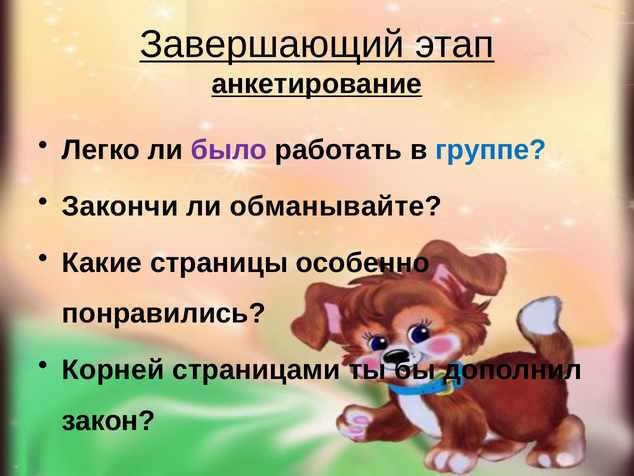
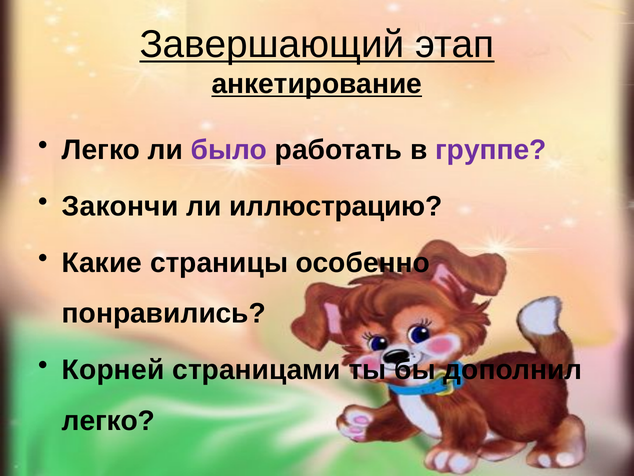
группе colour: blue -> purple
обманывайте: обманывайте -> иллюстрацию
закон at (108, 420): закон -> легко
